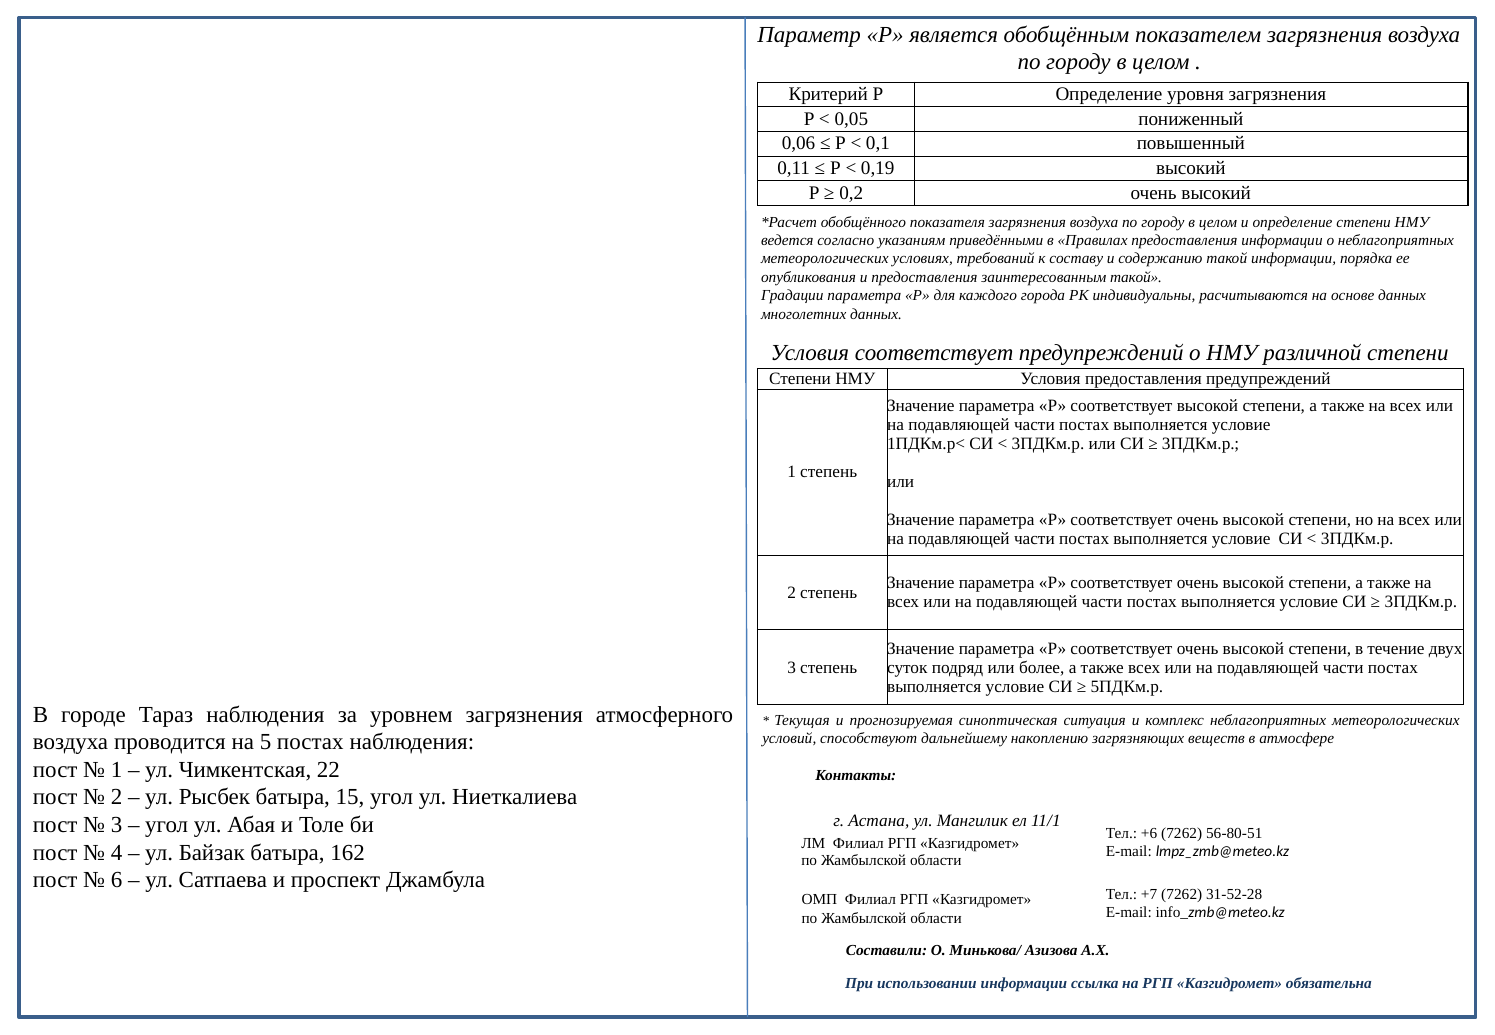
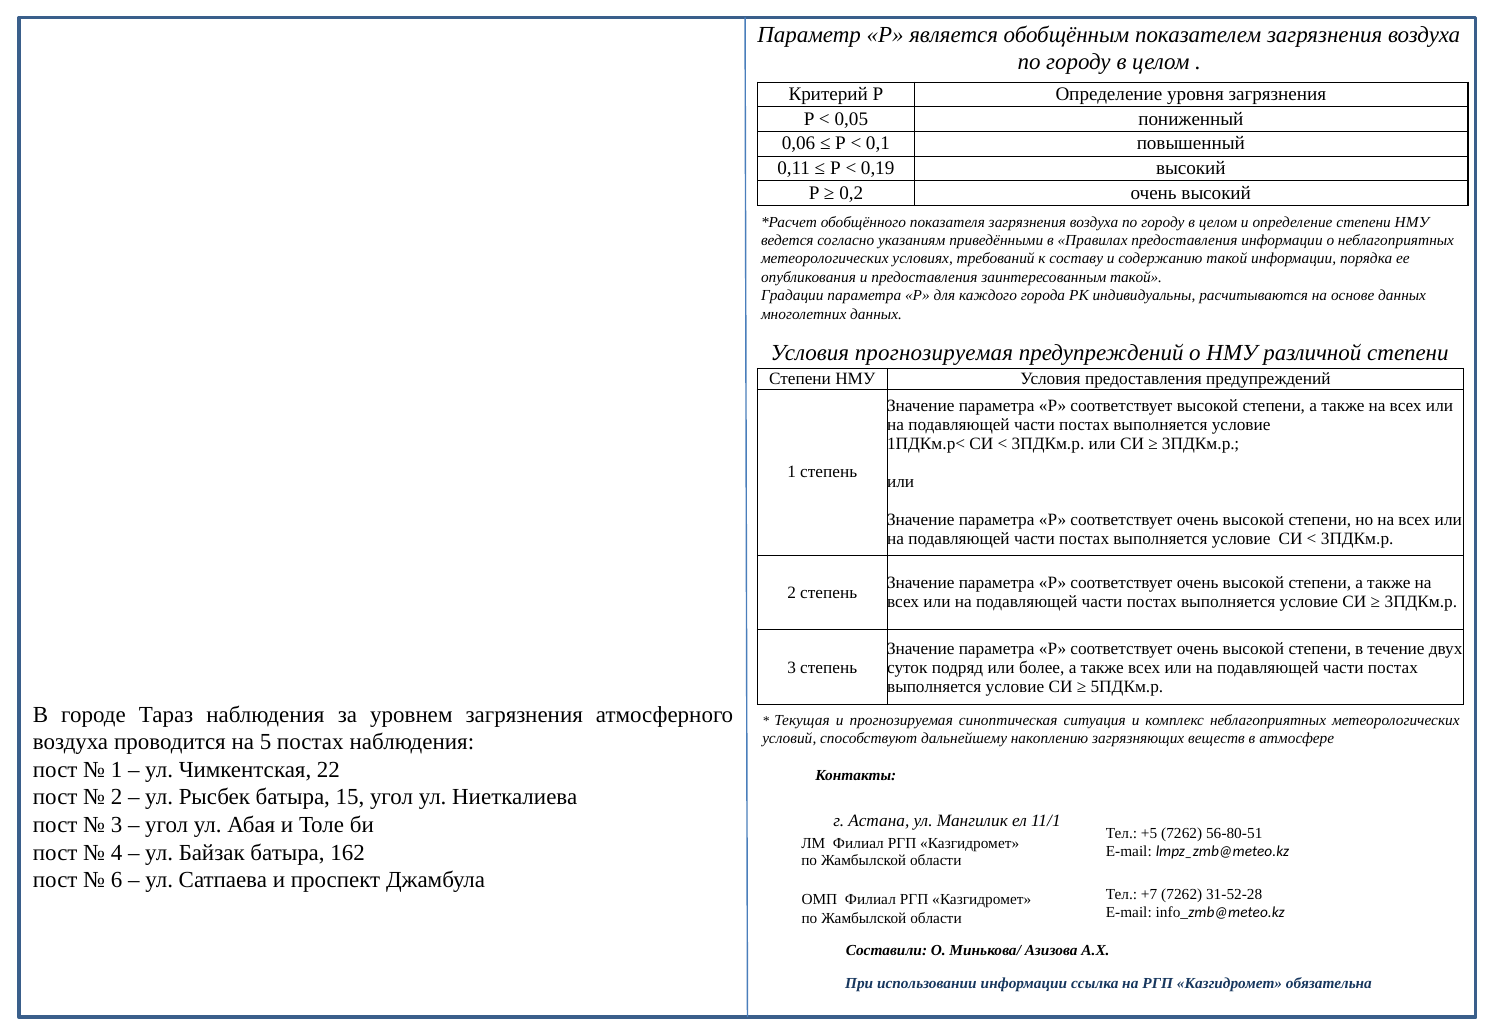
Условия соответствует: соответствует -> прогнозируемая
+6: +6 -> +5
